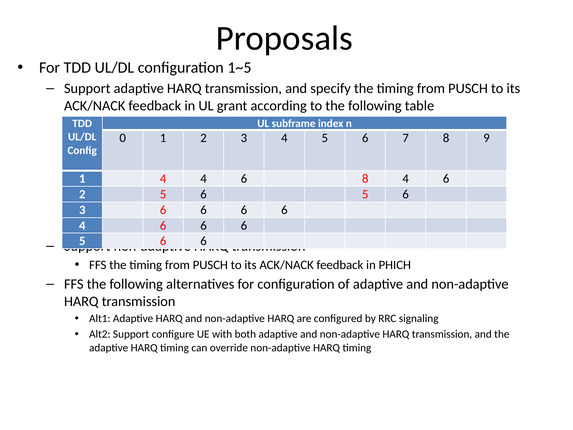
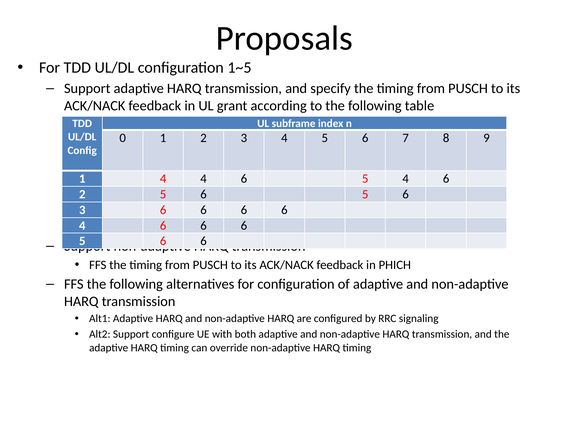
4 6 8: 8 -> 5
